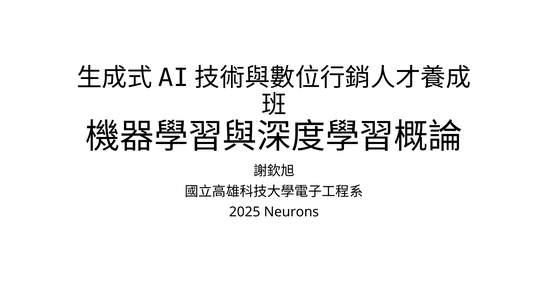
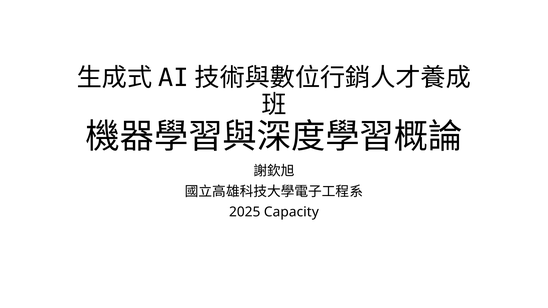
Neurons: Neurons -> Capacity
